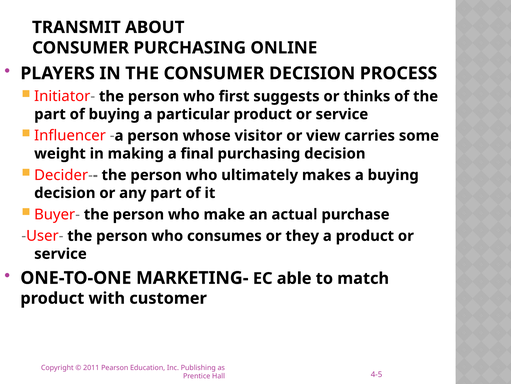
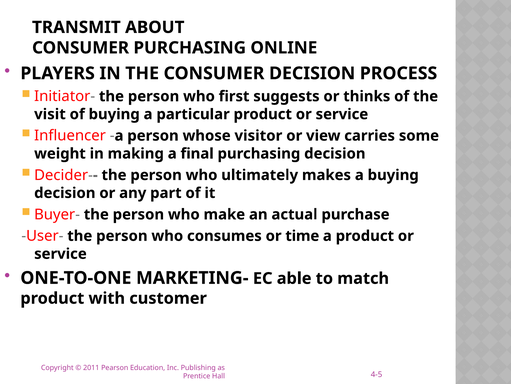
part at (50, 114): part -> visit
they: they -> time
